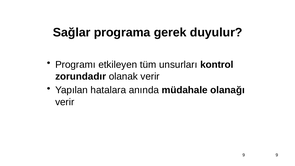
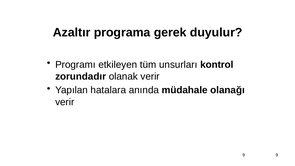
Sağlar: Sağlar -> Azaltır
